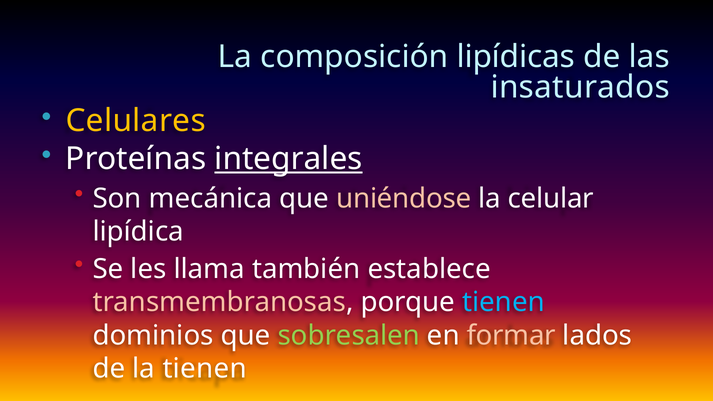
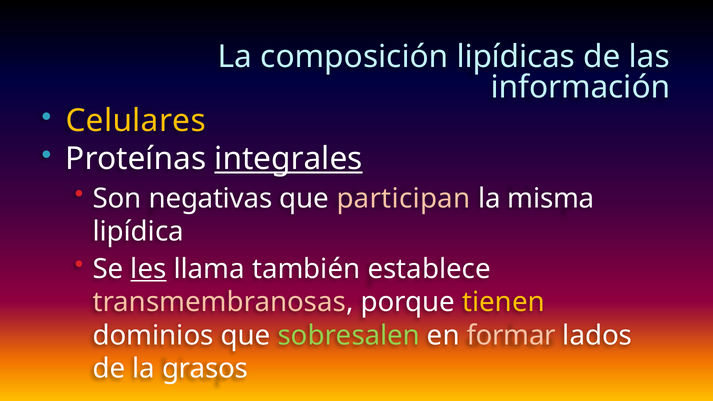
insaturados: insaturados -> información
mecánica: mecánica -> negativas
uniéndose: uniéndose -> participan
celular: celular -> misma
les underline: none -> present
tienen at (504, 302) colour: light blue -> yellow
la tienen: tienen -> grasos
